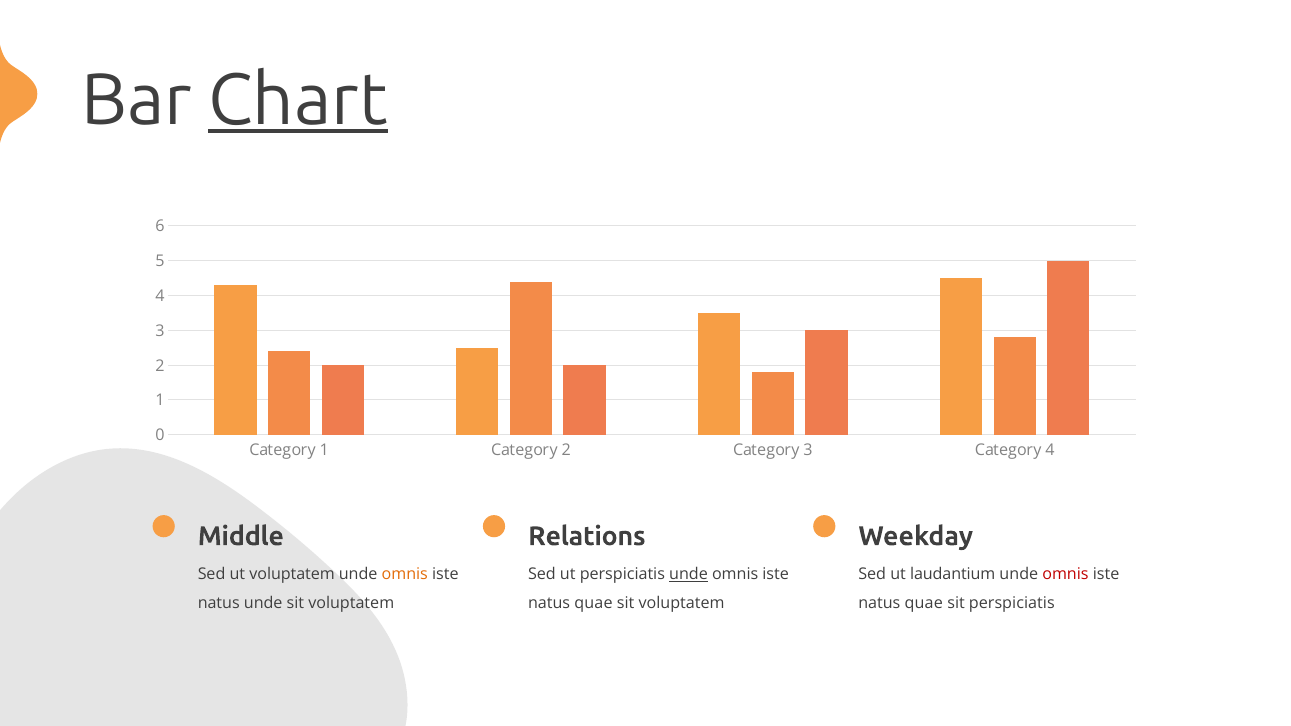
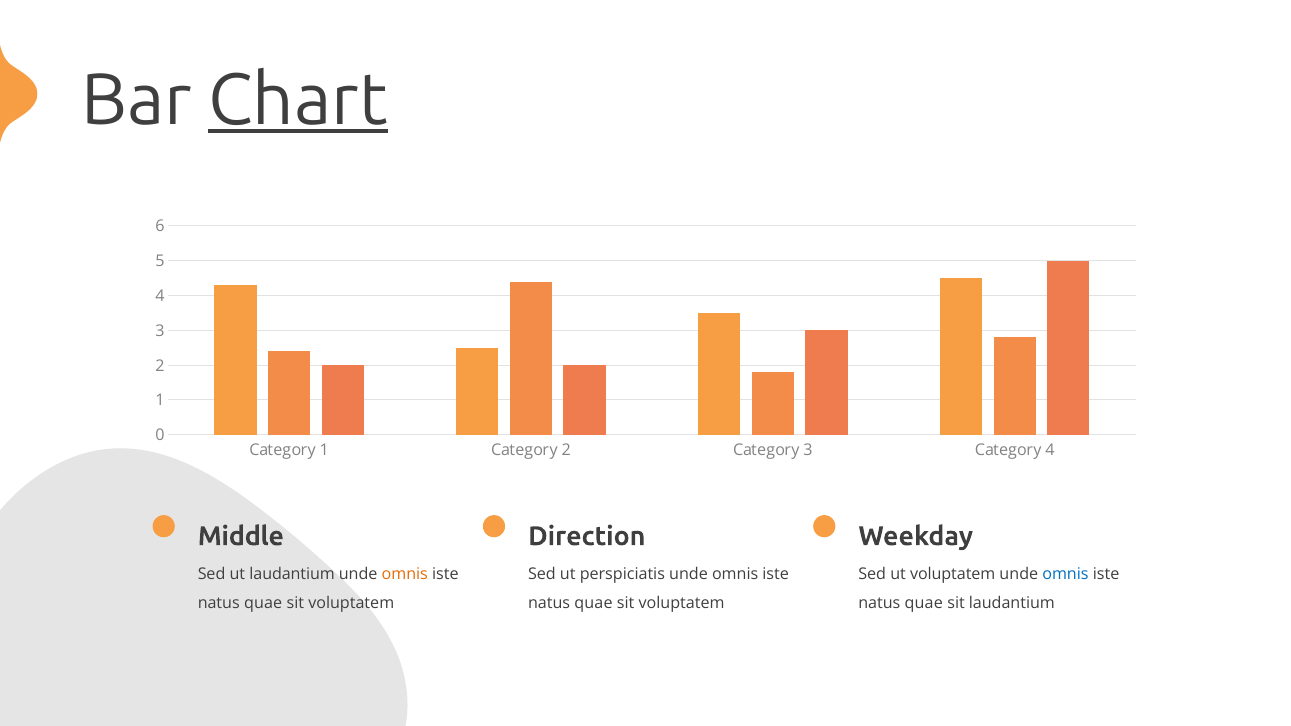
Relations: Relations -> Direction
ut voluptatem: voluptatem -> laudantium
unde at (688, 575) underline: present -> none
ut laudantium: laudantium -> voluptatem
omnis at (1065, 575) colour: red -> blue
unde at (263, 604): unde -> quae
sit perspiciatis: perspiciatis -> laudantium
